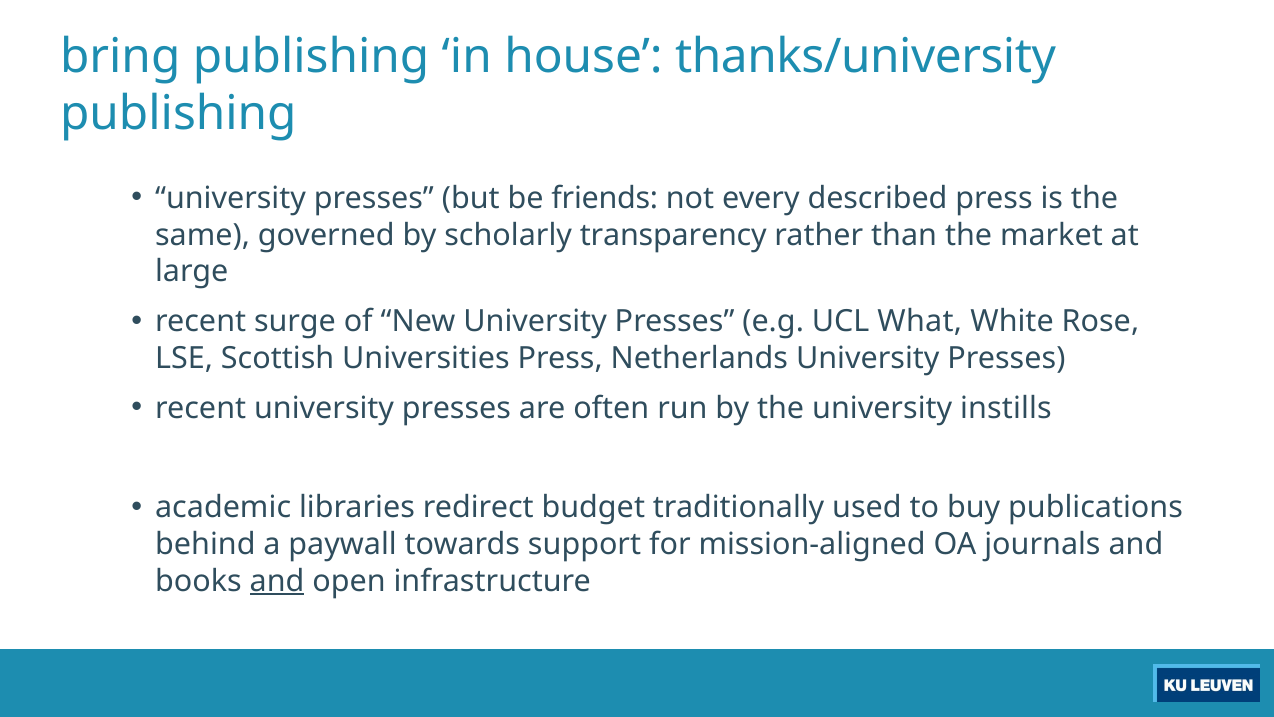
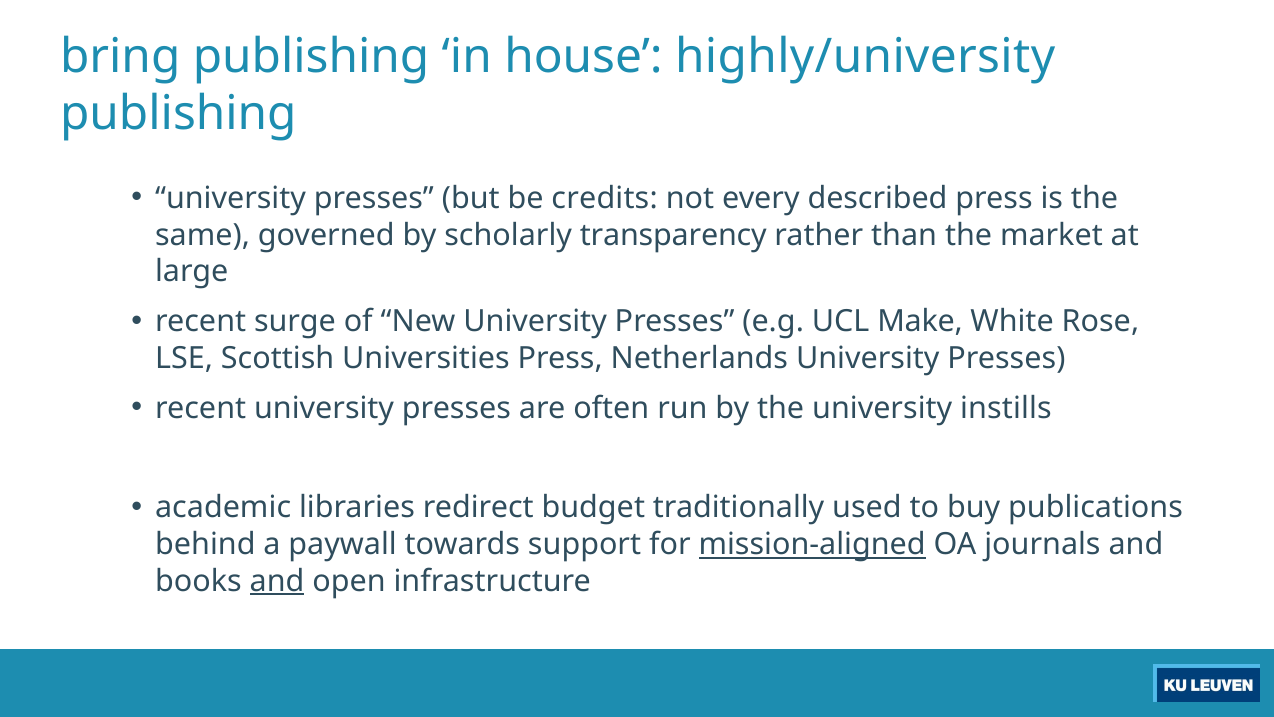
thanks/university: thanks/university -> highly/university
friends: friends -> credits
What: What -> Make
mission-aligned underline: none -> present
